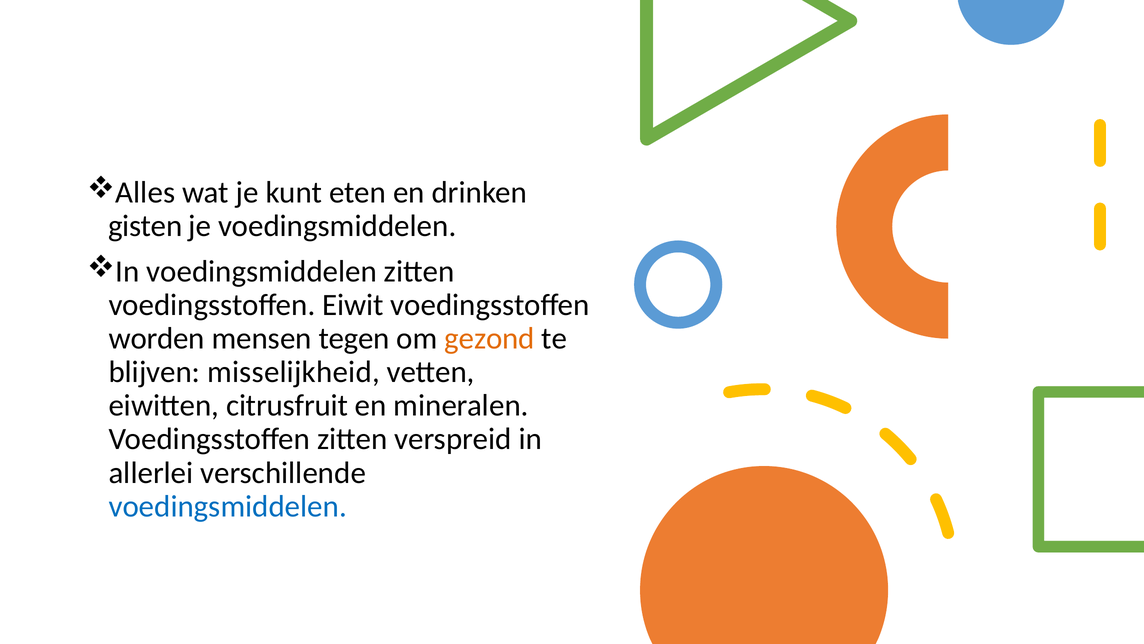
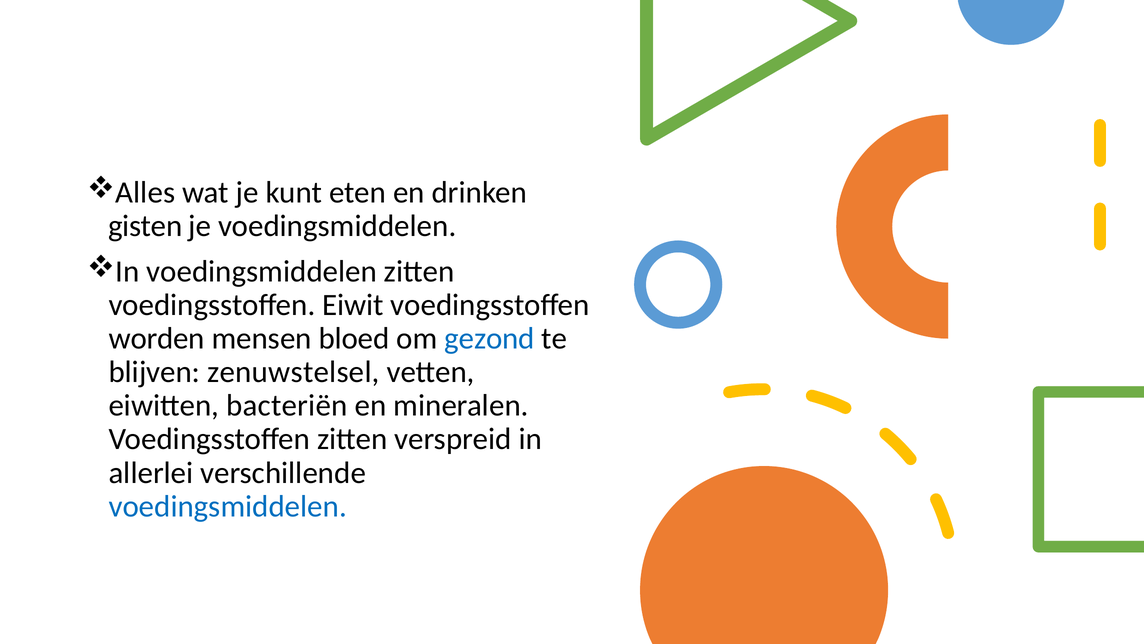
tegen: tegen -> bloed
gezond colour: orange -> blue
misselijkheid: misselijkheid -> zenuwstelsel
citrusfruit: citrusfruit -> bacteriën
